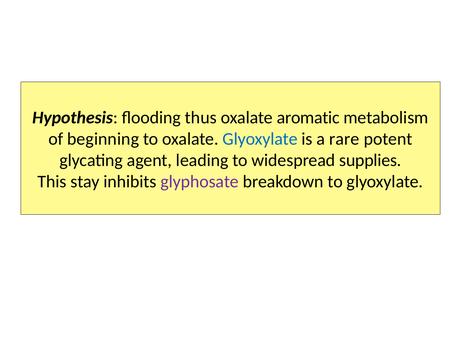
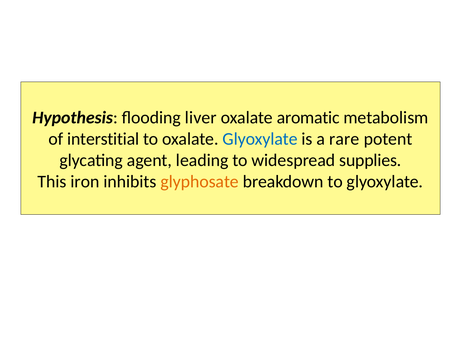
thus: thus -> liver
beginning: beginning -> interstitial
stay: stay -> iron
glyphosate colour: purple -> orange
